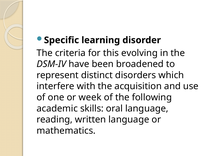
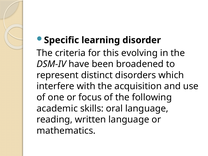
week: week -> focus
